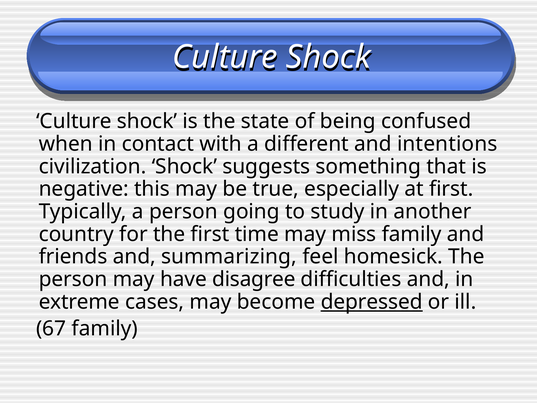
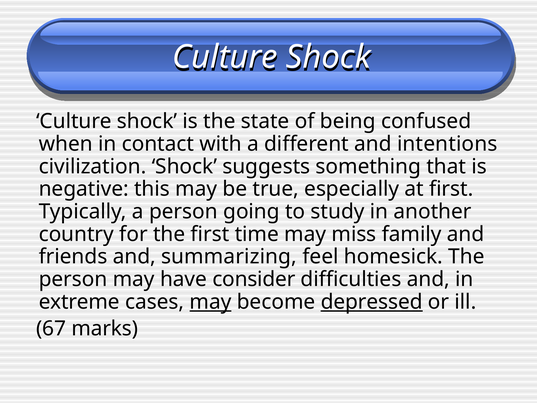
disagree: disagree -> consider
may at (211, 302) underline: none -> present
67 family: family -> marks
